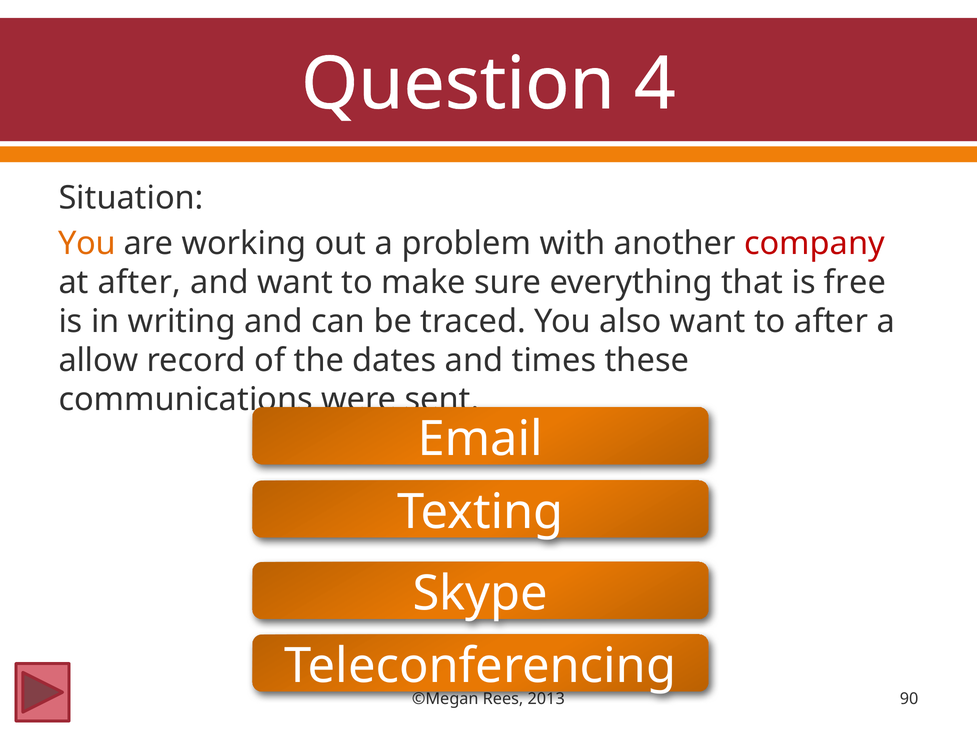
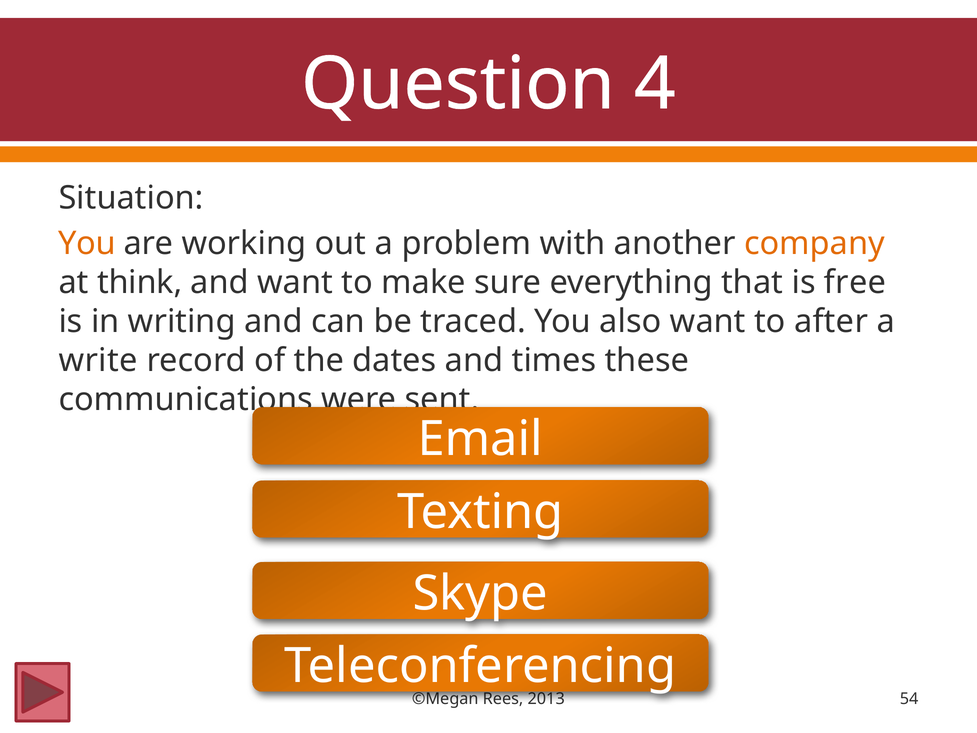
company colour: red -> orange
at after: after -> think
allow: allow -> write
90: 90 -> 54
